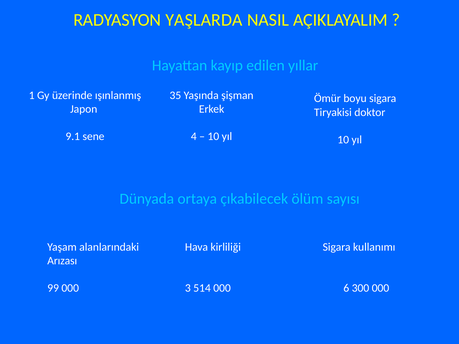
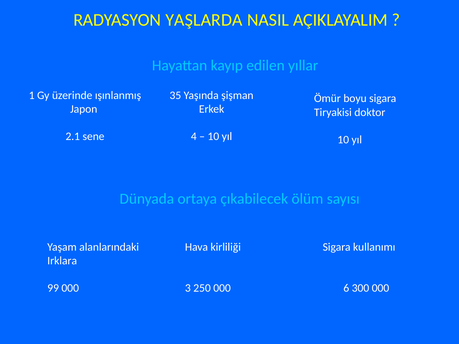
9.1: 9.1 -> 2.1
Arızası: Arızası -> Irklara
514: 514 -> 250
